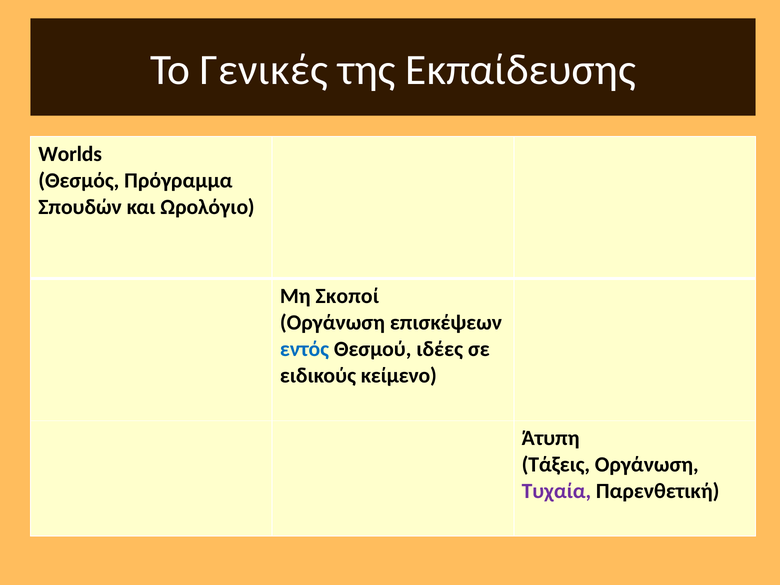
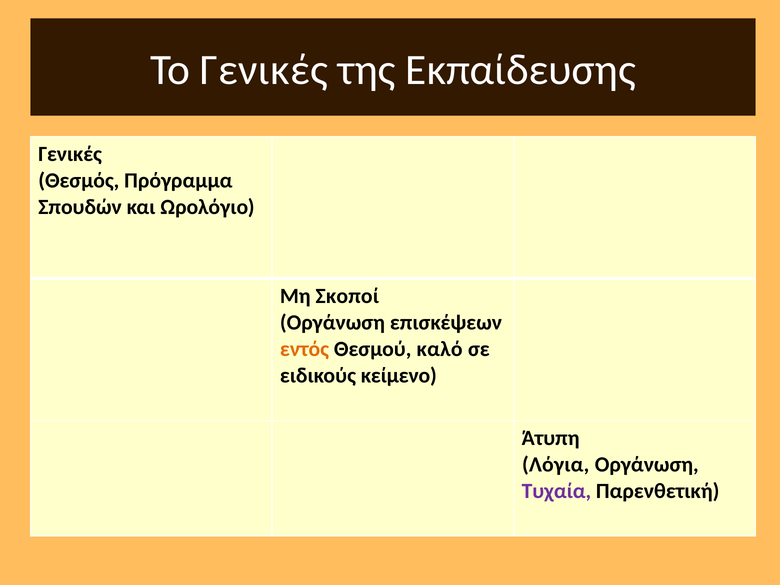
Worlds at (70, 154): Worlds -> Γενικές
εντός colour: blue -> orange
ιδέες: ιδέες -> καλό
Τάξεις: Τάξεις -> Λόγια
